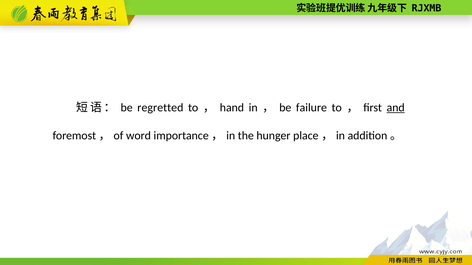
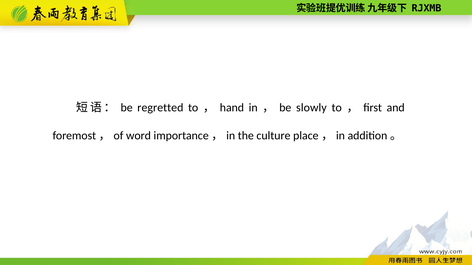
failure: failure -> slowly
and underline: present -> none
hunger: hunger -> culture
